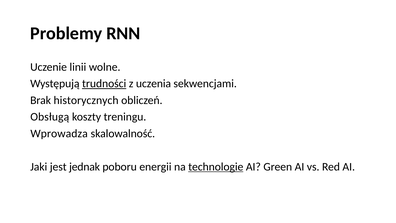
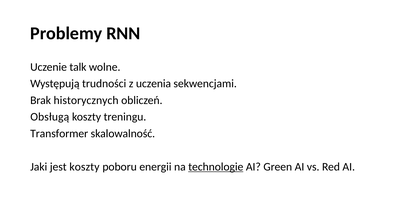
linii: linii -> talk
trudności underline: present -> none
Wprowadza: Wprowadza -> Transformer
jest jednak: jednak -> koszty
